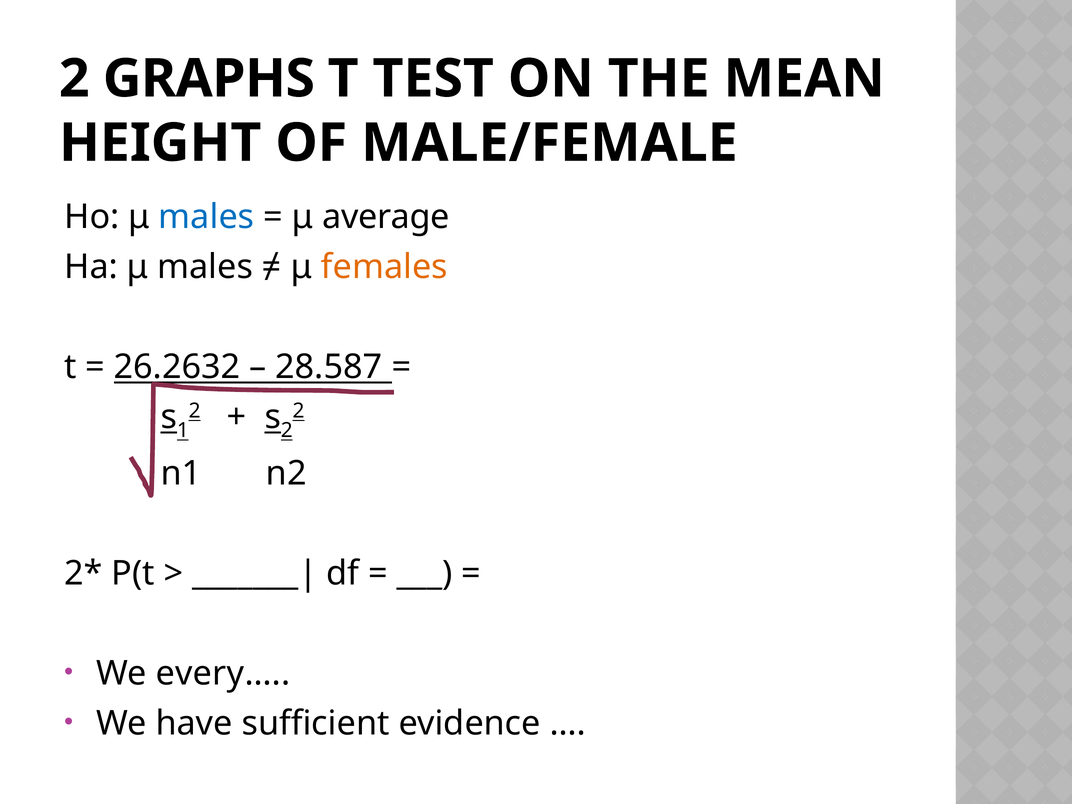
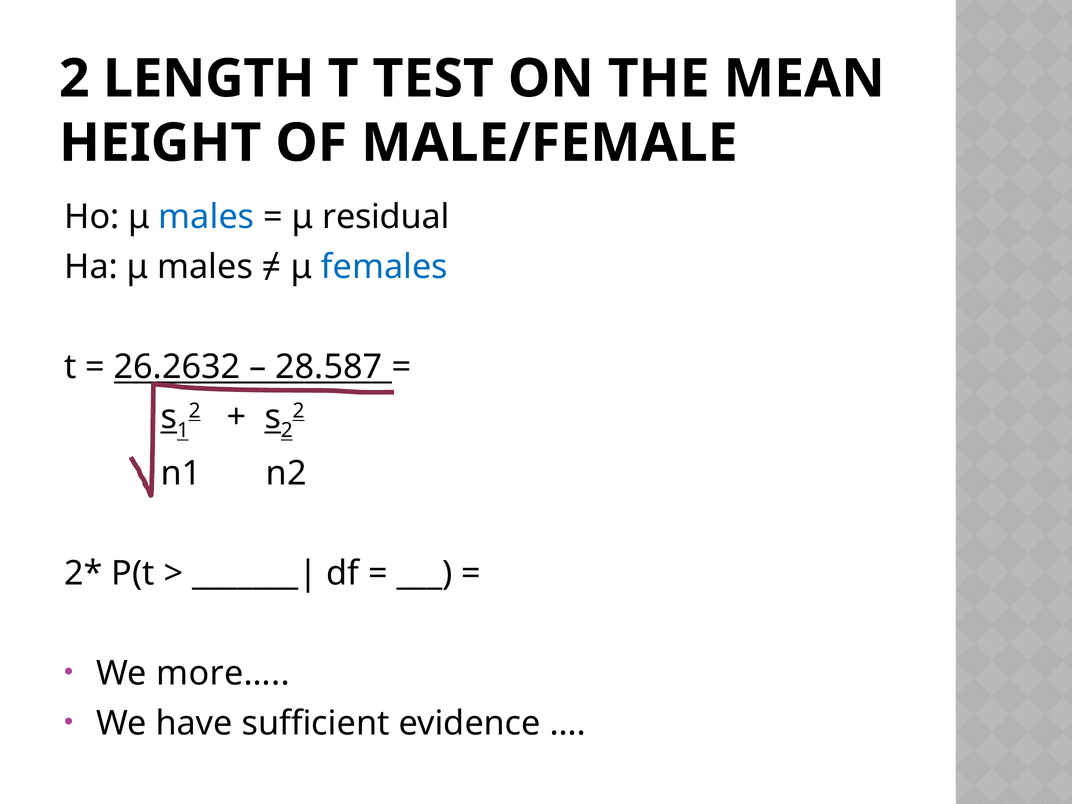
GRAPHS: GRAPHS -> LENGTH
average: average -> residual
females colour: orange -> blue
every…: every… -> more…
